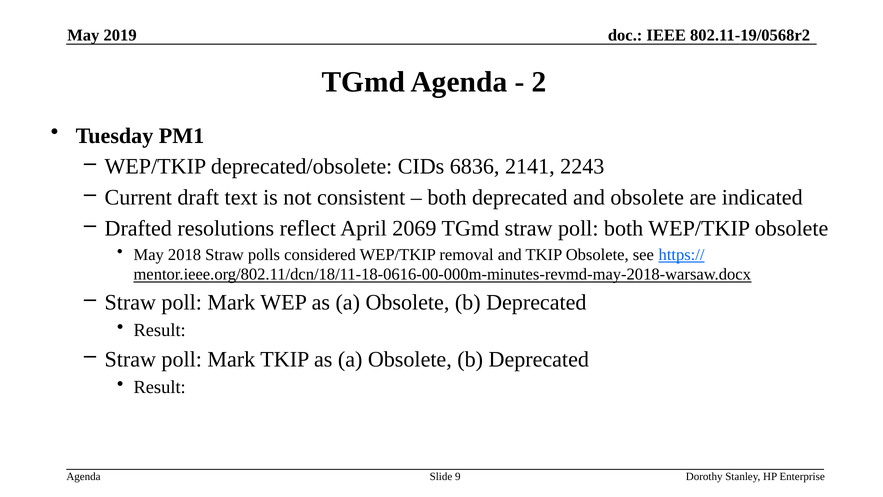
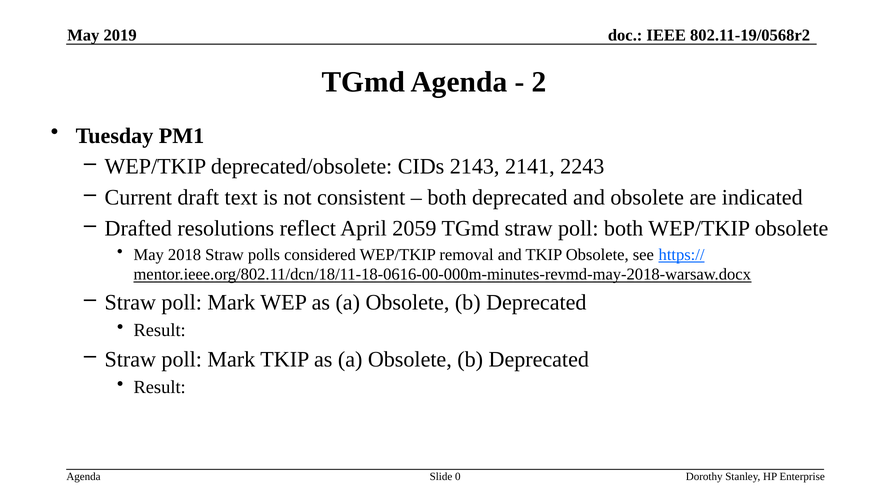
6836: 6836 -> 2143
2069: 2069 -> 2059
9: 9 -> 0
